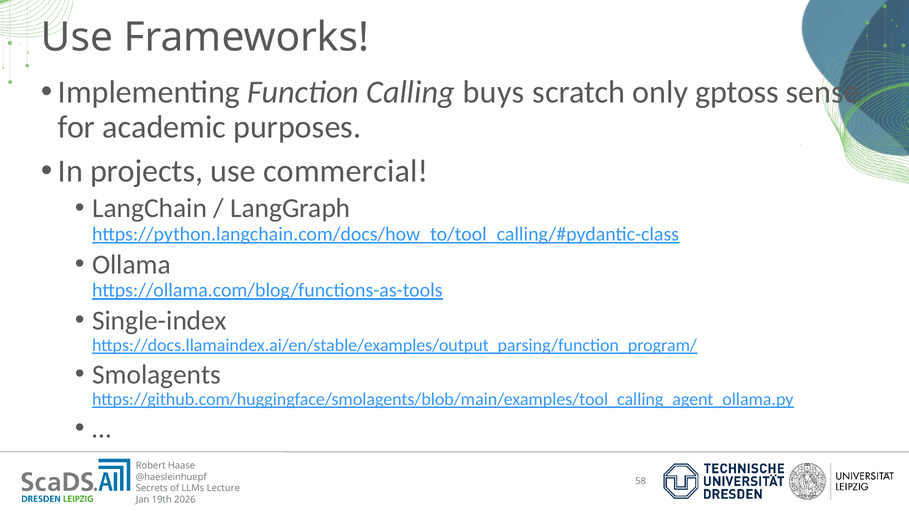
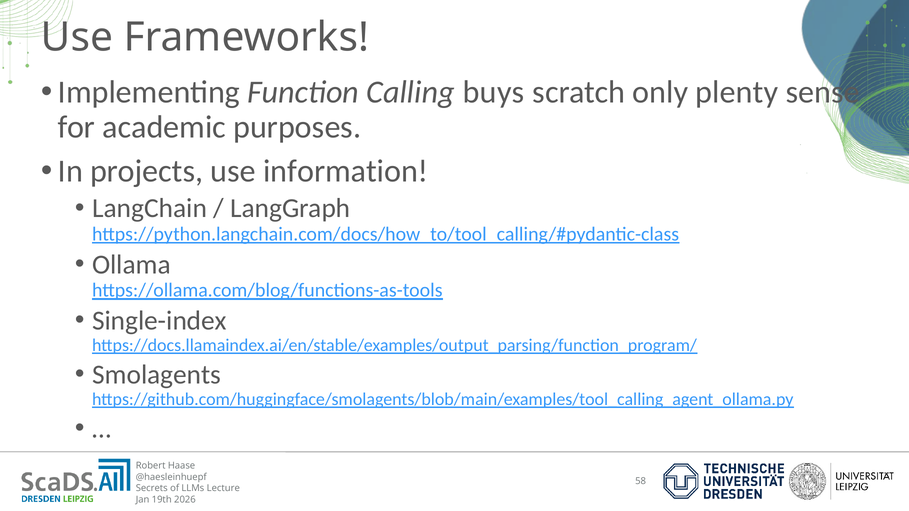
gptoss: gptoss -> plenty
commercial: commercial -> information
